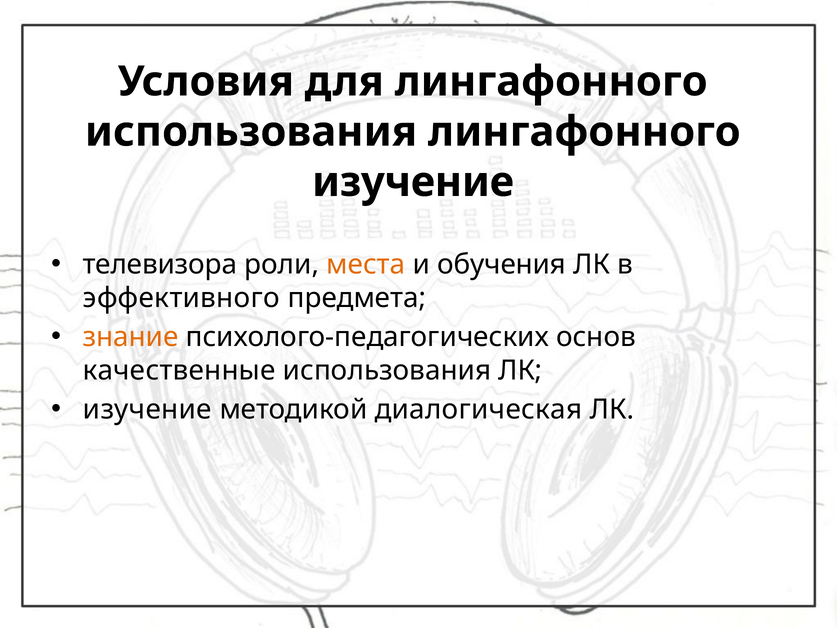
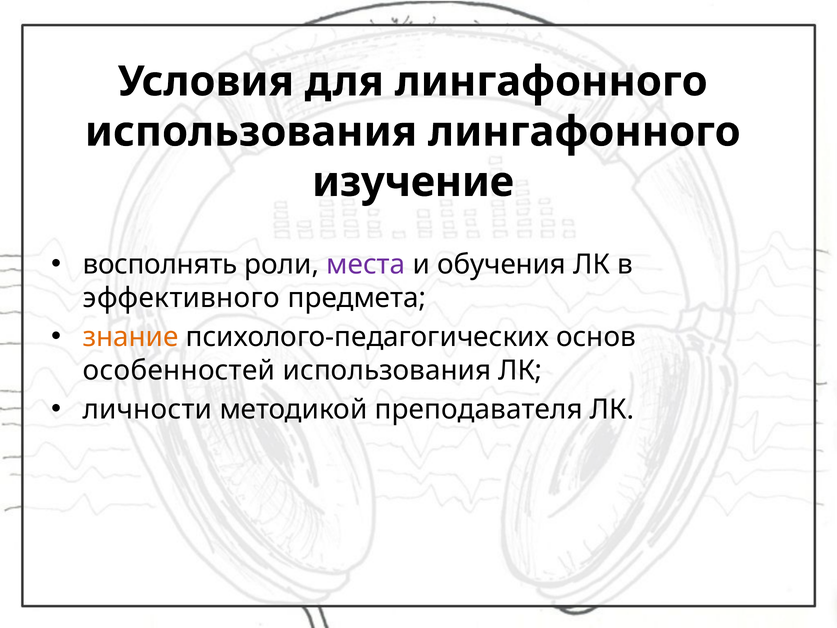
телевизора: телевизора -> восполнять
места colour: orange -> purple
качественные: качественные -> особенностей
изучение at (147, 409): изучение -> личности
диалогическая: диалогическая -> преподавателя
